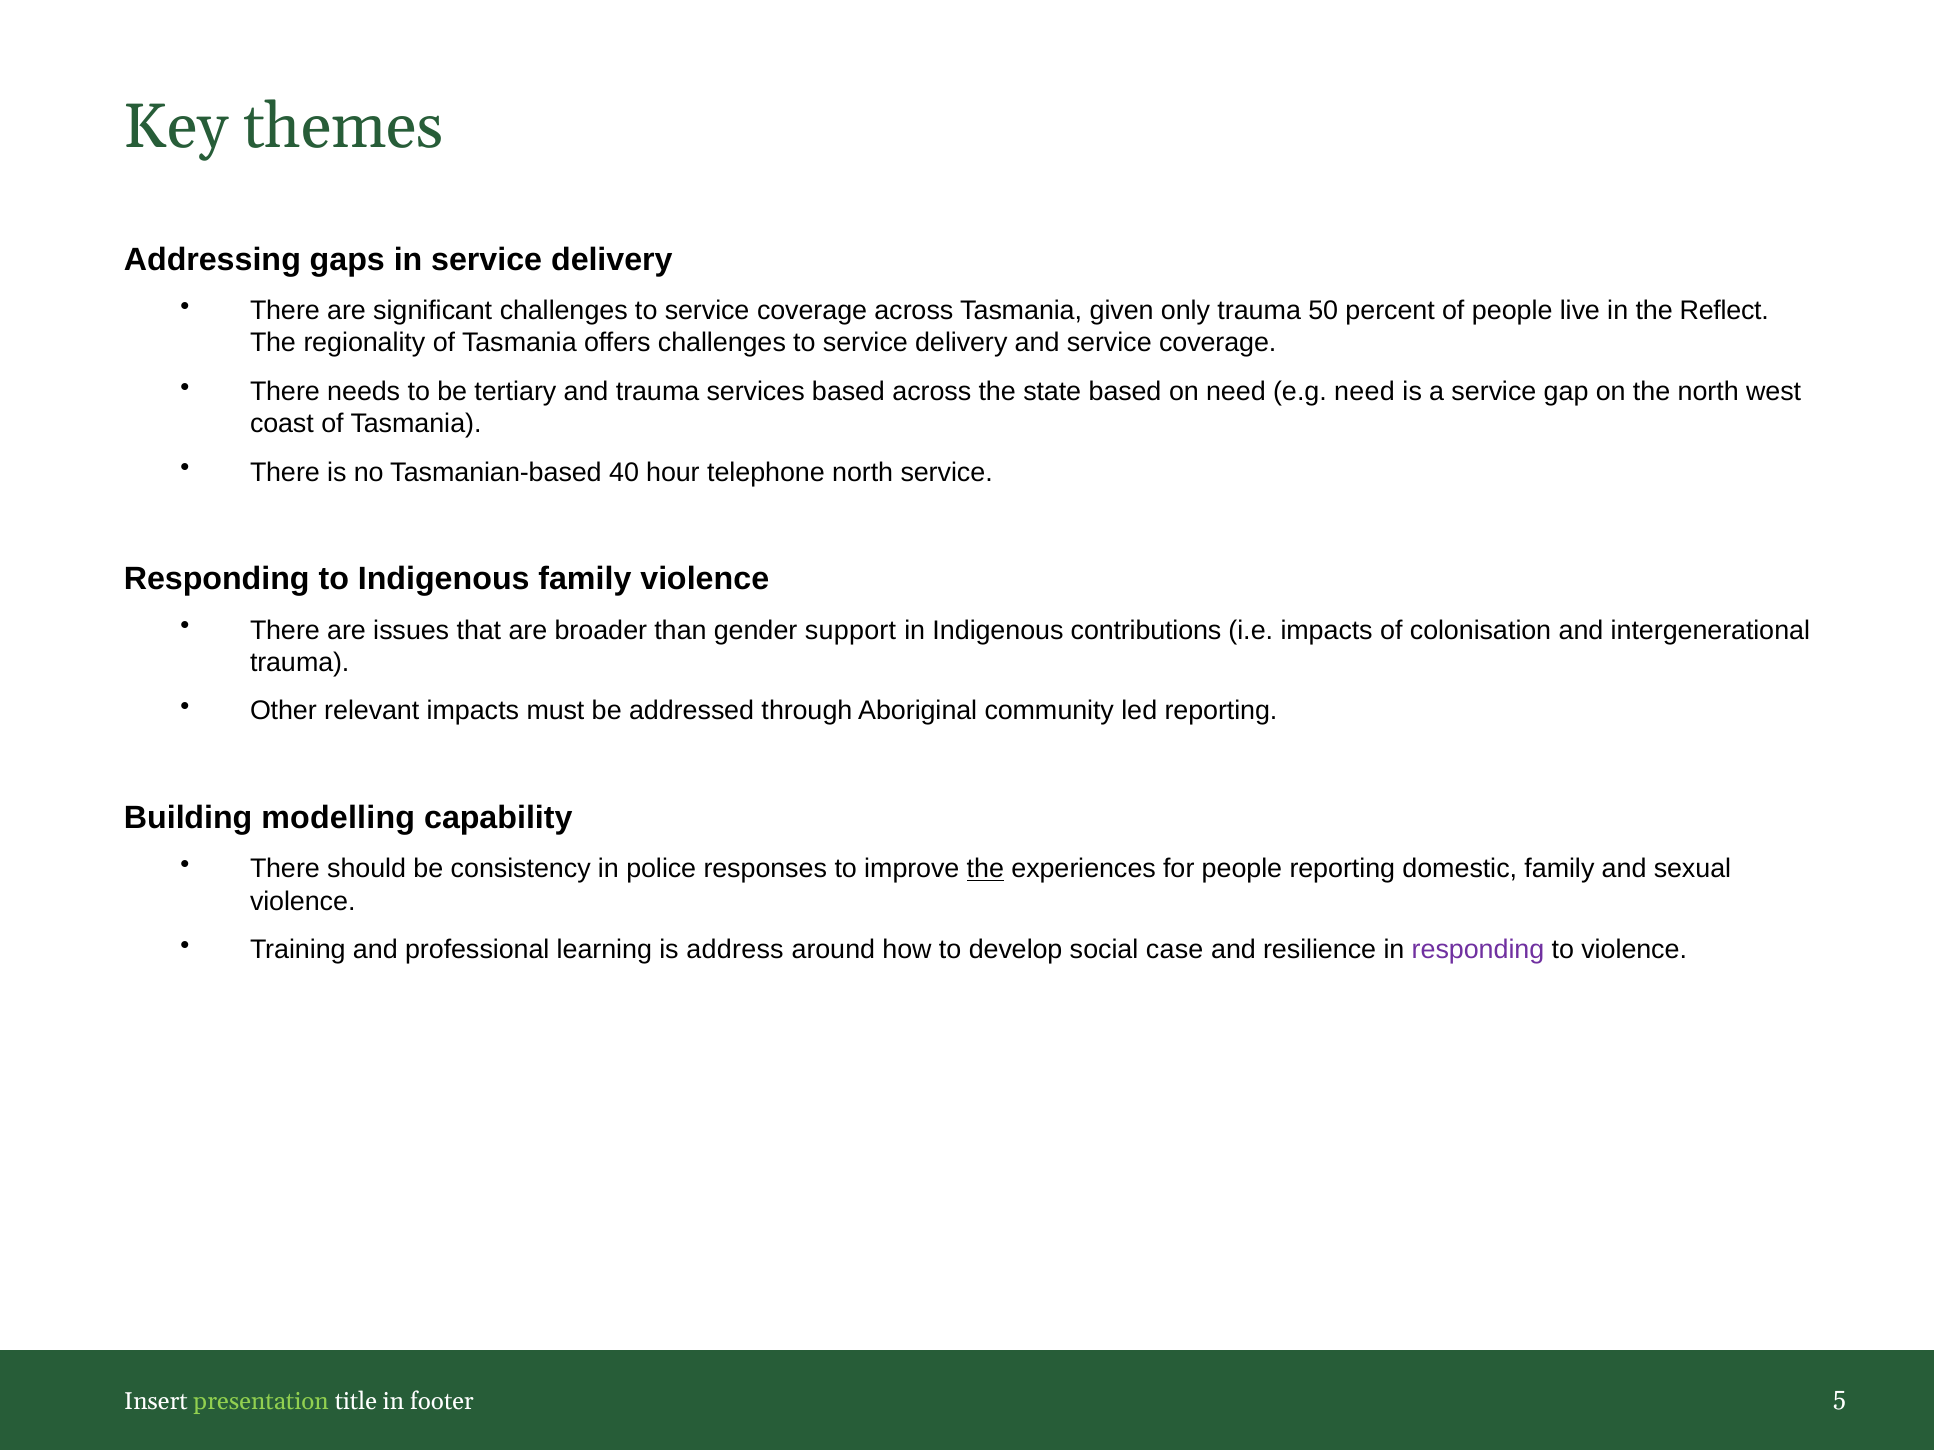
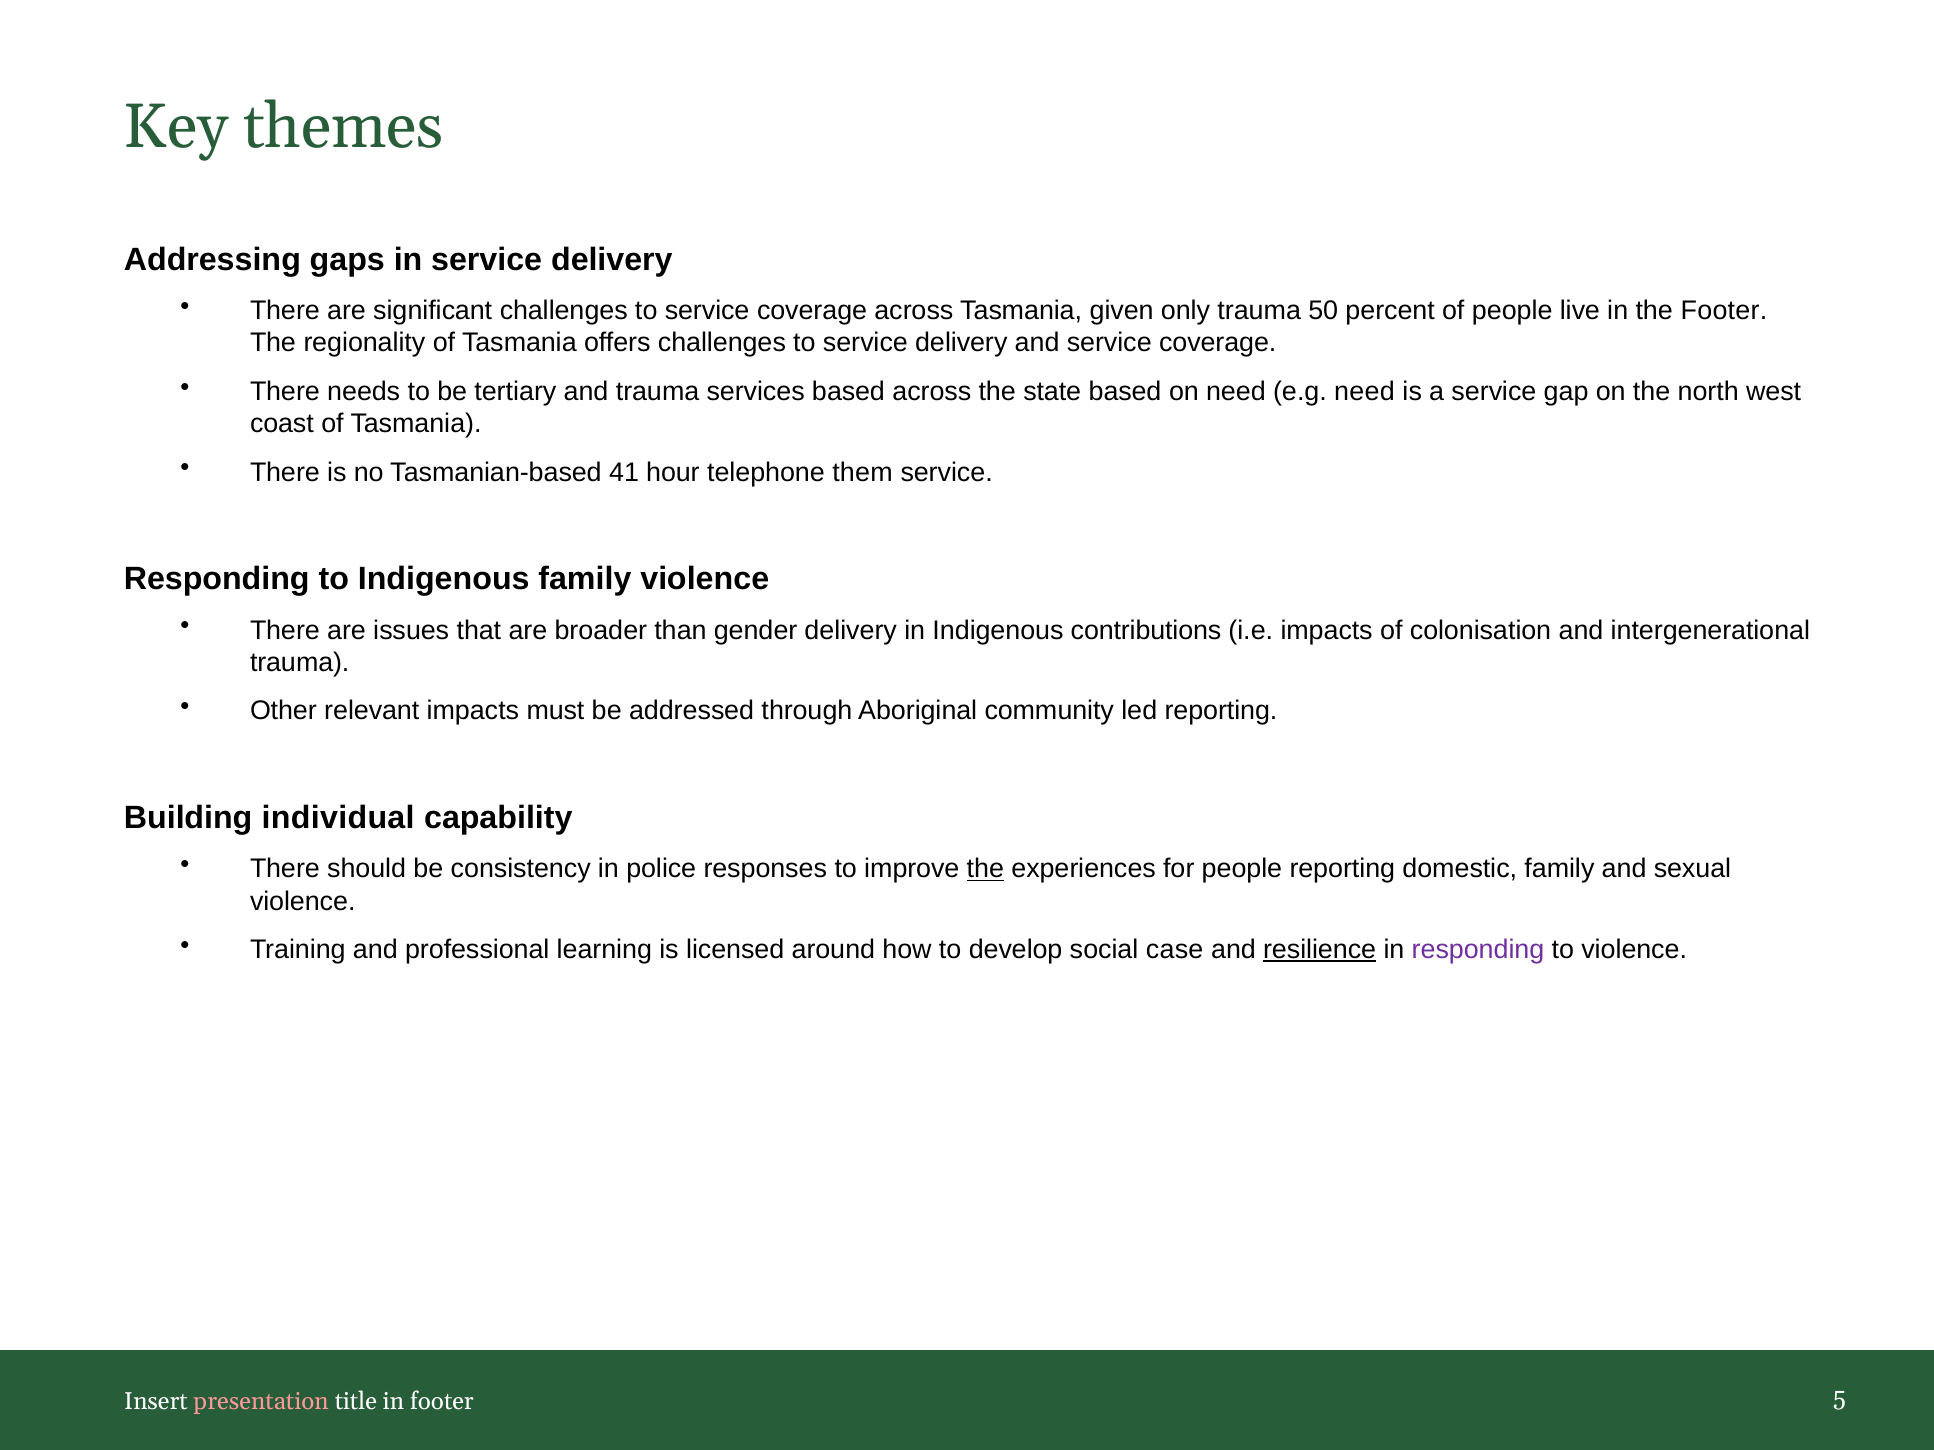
the Reflect: Reflect -> Footer
40: 40 -> 41
telephone north: north -> them
gender support: support -> delivery
modelling: modelling -> individual
address: address -> licensed
resilience underline: none -> present
presentation colour: light green -> pink
